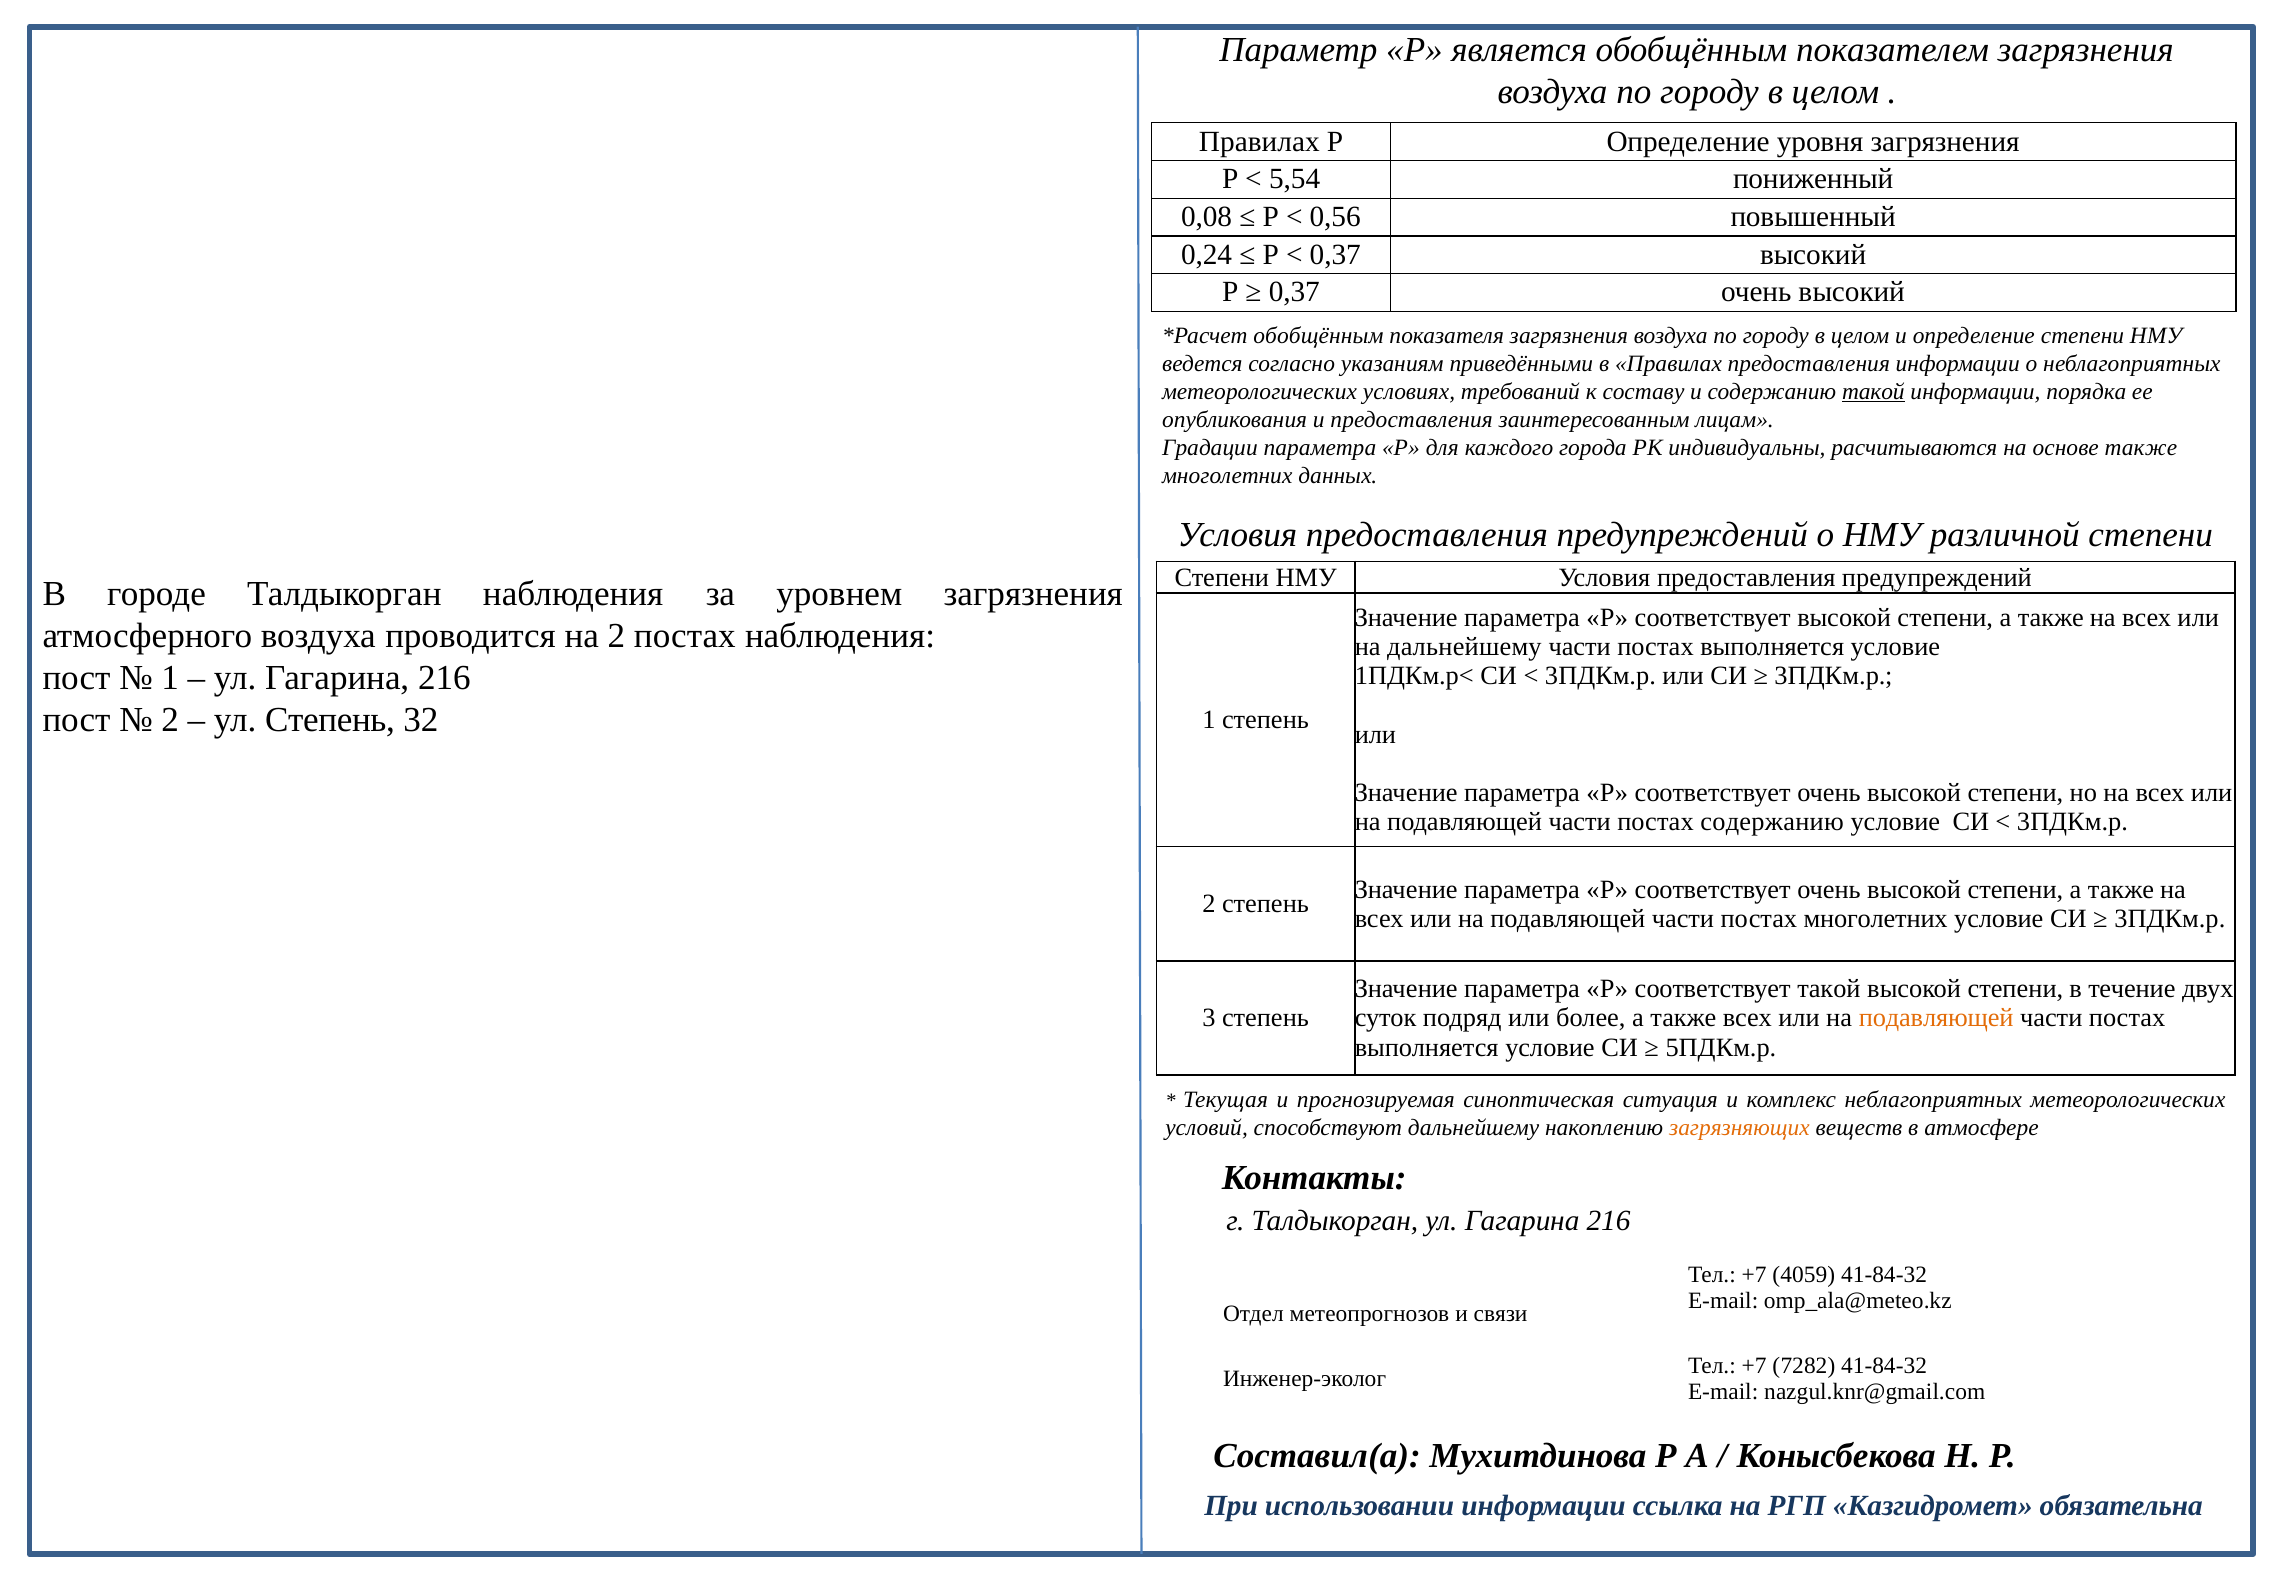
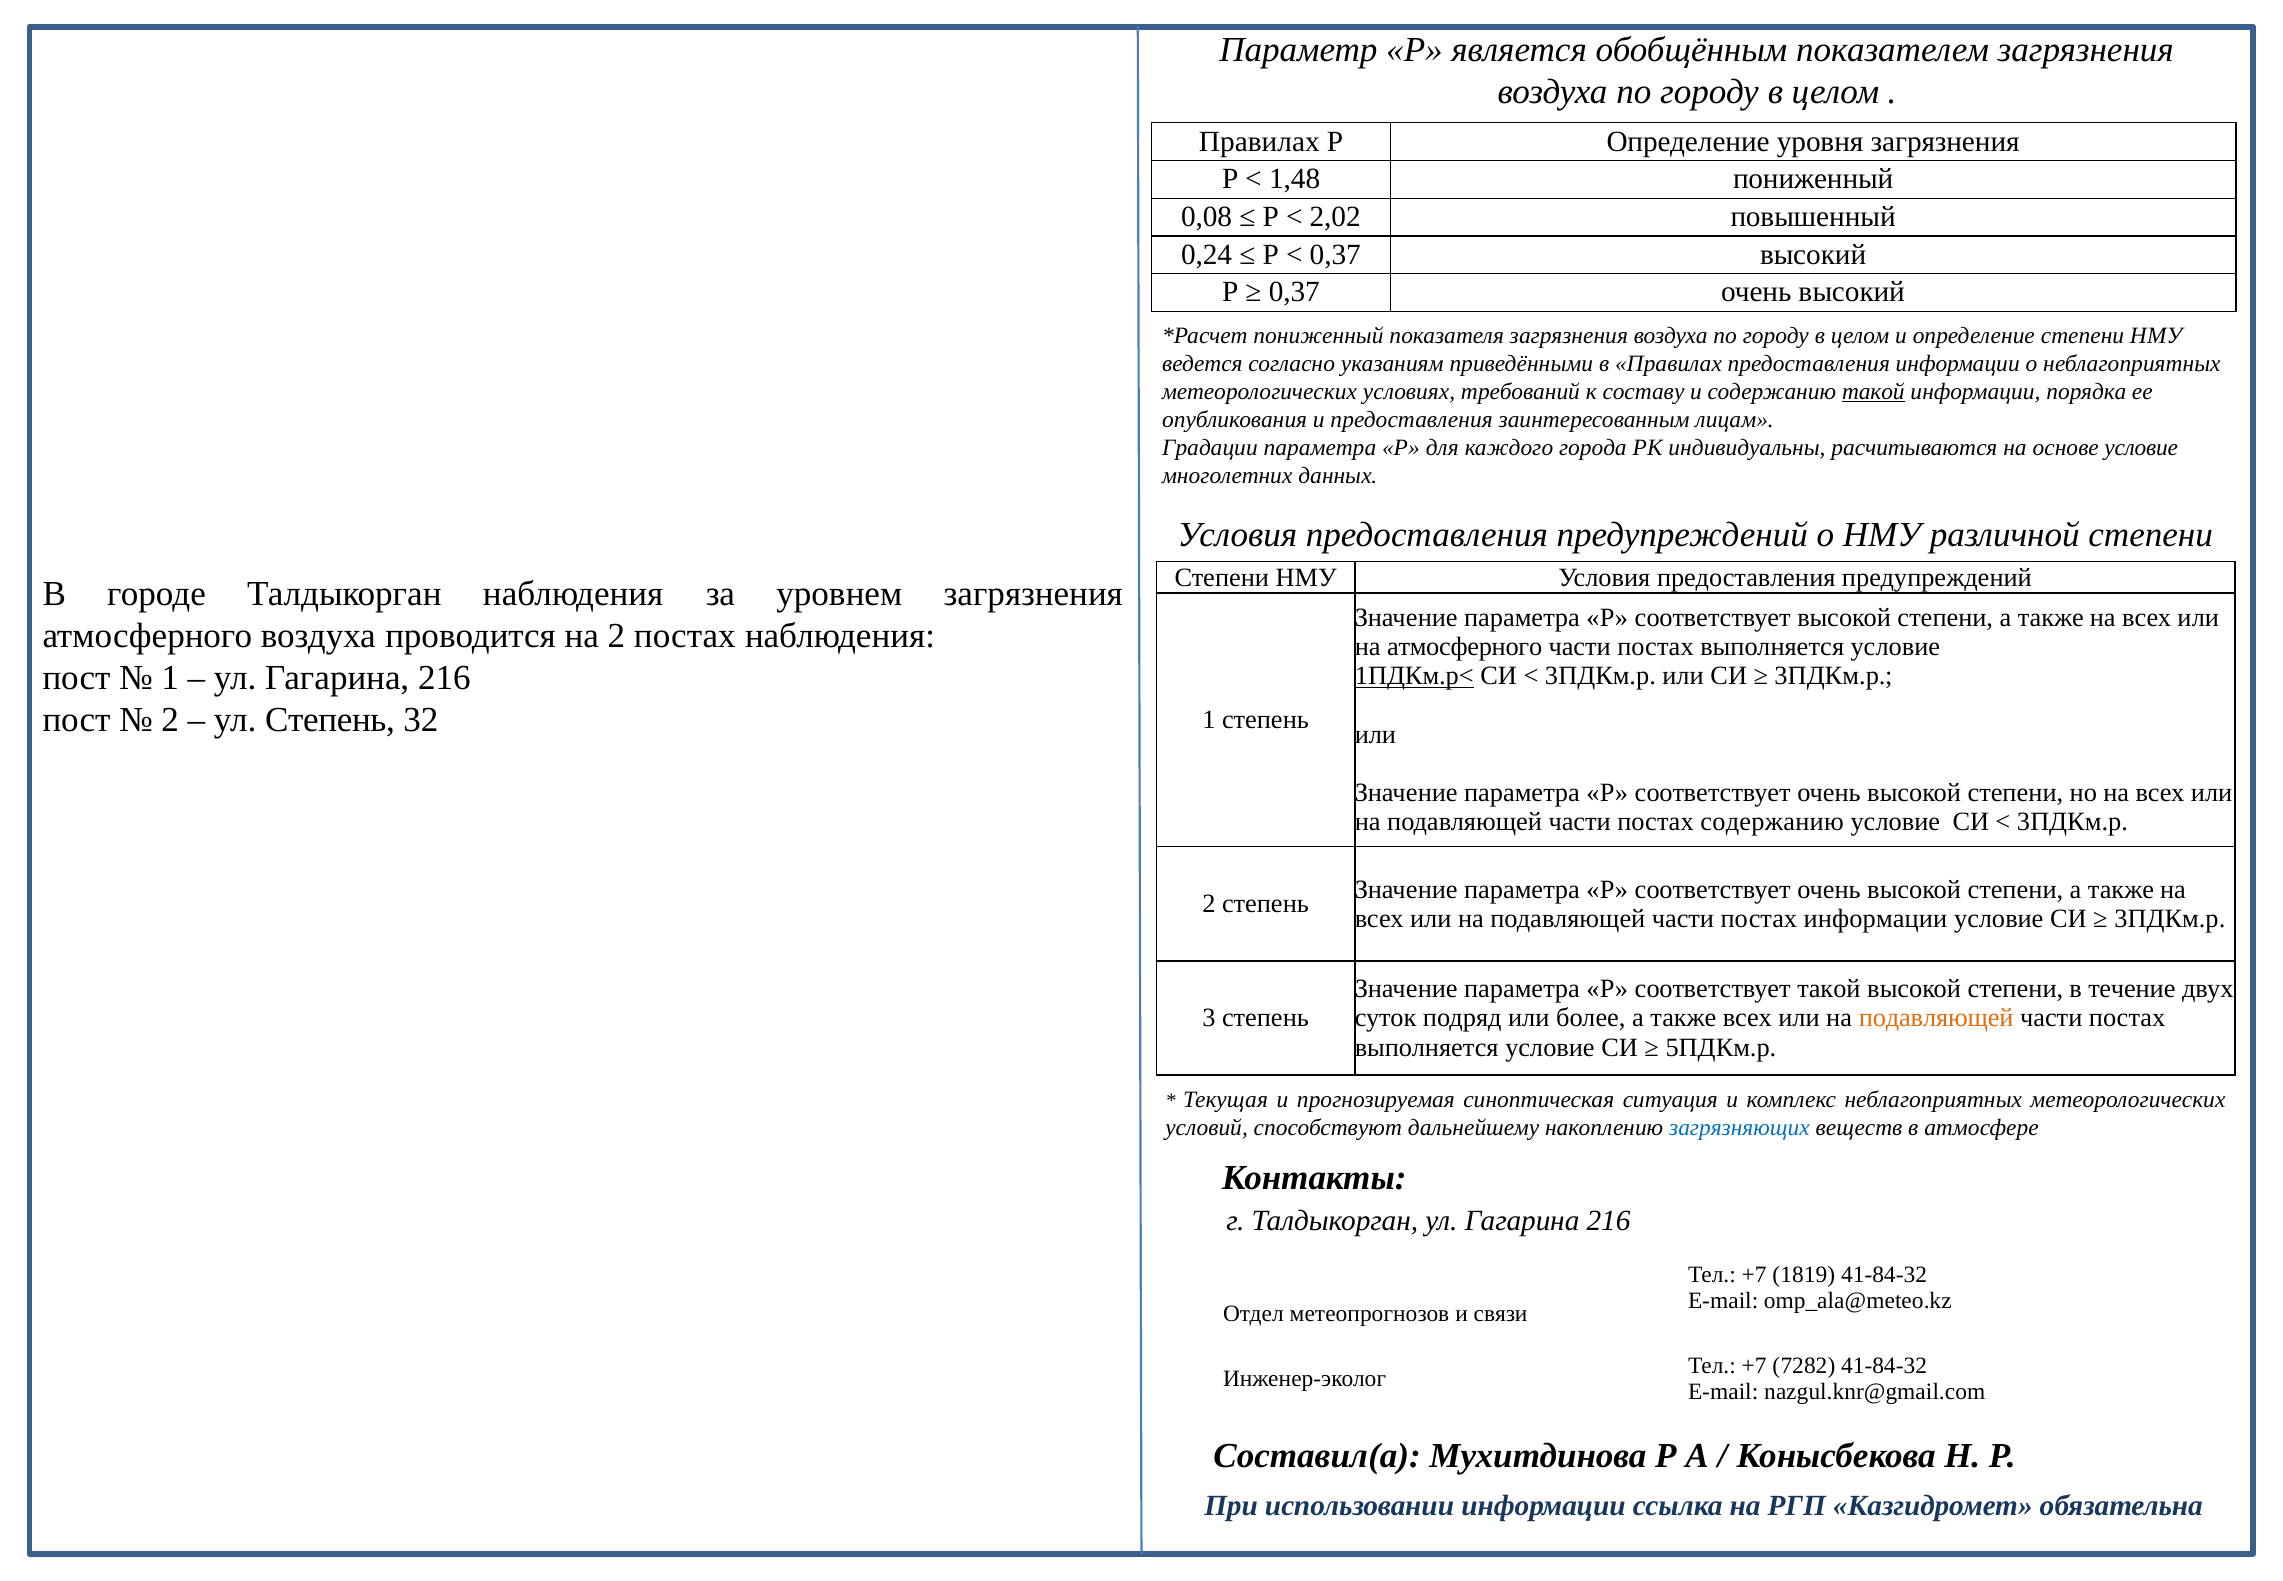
5,54: 5,54 -> 1,48
0,56: 0,56 -> 2,02
обобщённым at (1318, 335): обобщённым -> пониженный
основе также: также -> условие
на дальнейшему: дальнейшему -> атмосферного
1ПДКм.р< underline: none -> present
постах многолетних: многолетних -> информации
загрязняющих colour: orange -> blue
4059: 4059 -> 1819
